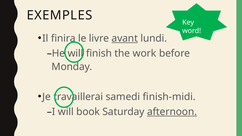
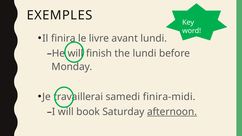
avant underline: present -> none
the work: work -> lundi
finish-midi: finish-midi -> finira-midi
